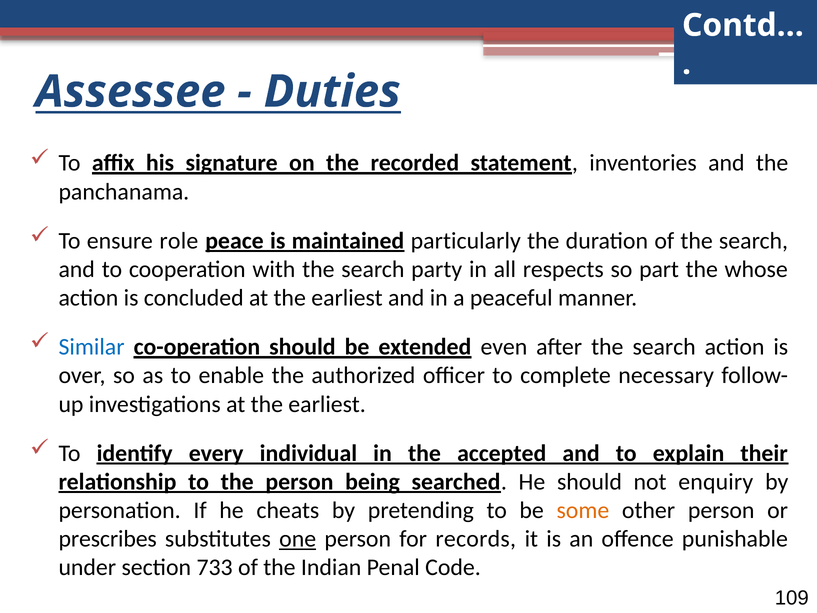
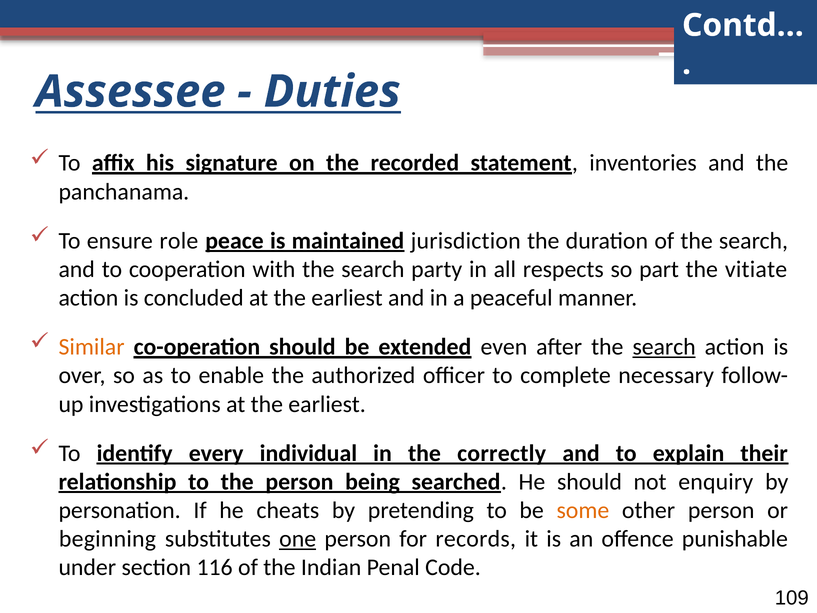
particularly: particularly -> jurisdiction
whose: whose -> vitiate
Similar colour: blue -> orange
search at (664, 347) underline: none -> present
accepted: accepted -> correctly
prescribes: prescribes -> beginning
733: 733 -> 116
